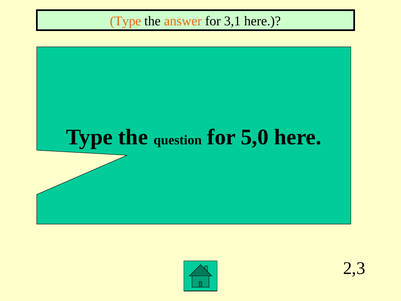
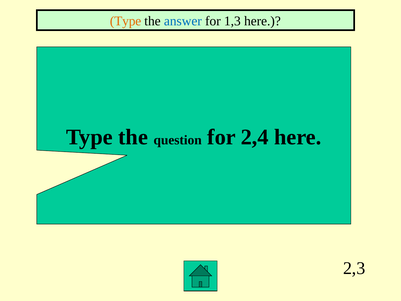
answer colour: orange -> blue
3,1: 3,1 -> 1,3
5,0: 5,0 -> 2,4
